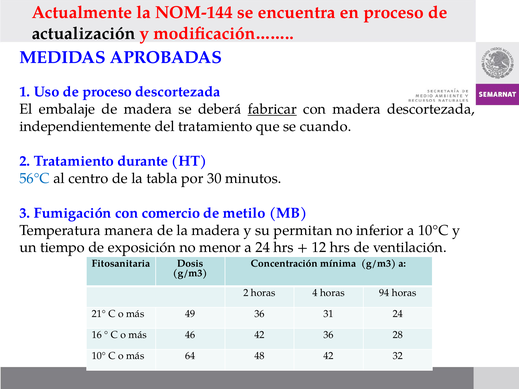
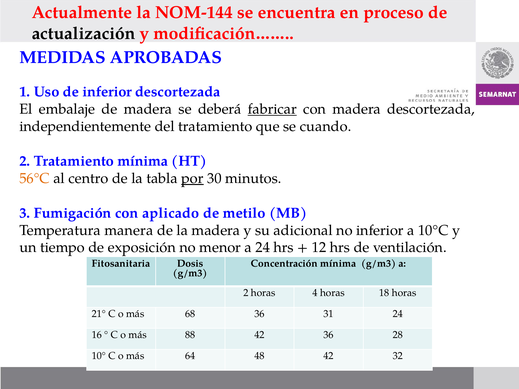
de proceso: proceso -> inferior
Tratamiento durante: durante -> mínima
56°C colour: blue -> orange
por underline: none -> present
comercio: comercio -> aplicado
permitan: permitan -> adicional
94: 94 -> 18
49: 49 -> 68
46: 46 -> 88
